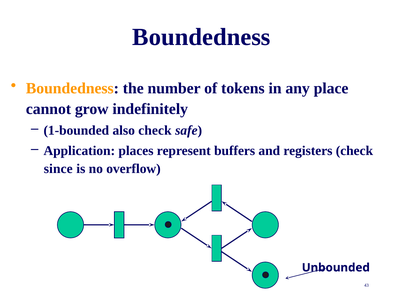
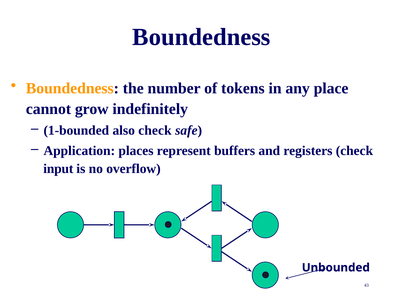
since: since -> input
